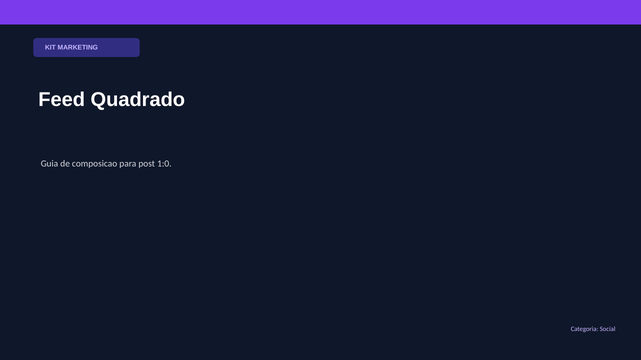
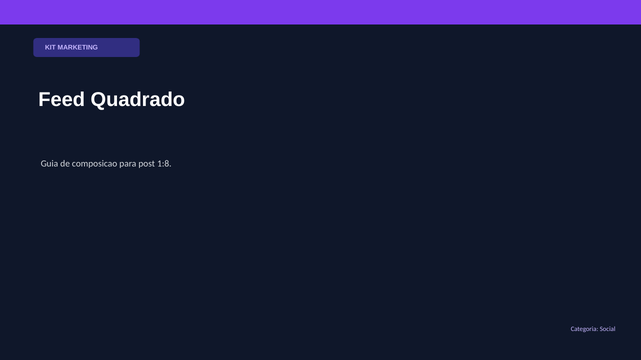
1:0: 1:0 -> 1:8
